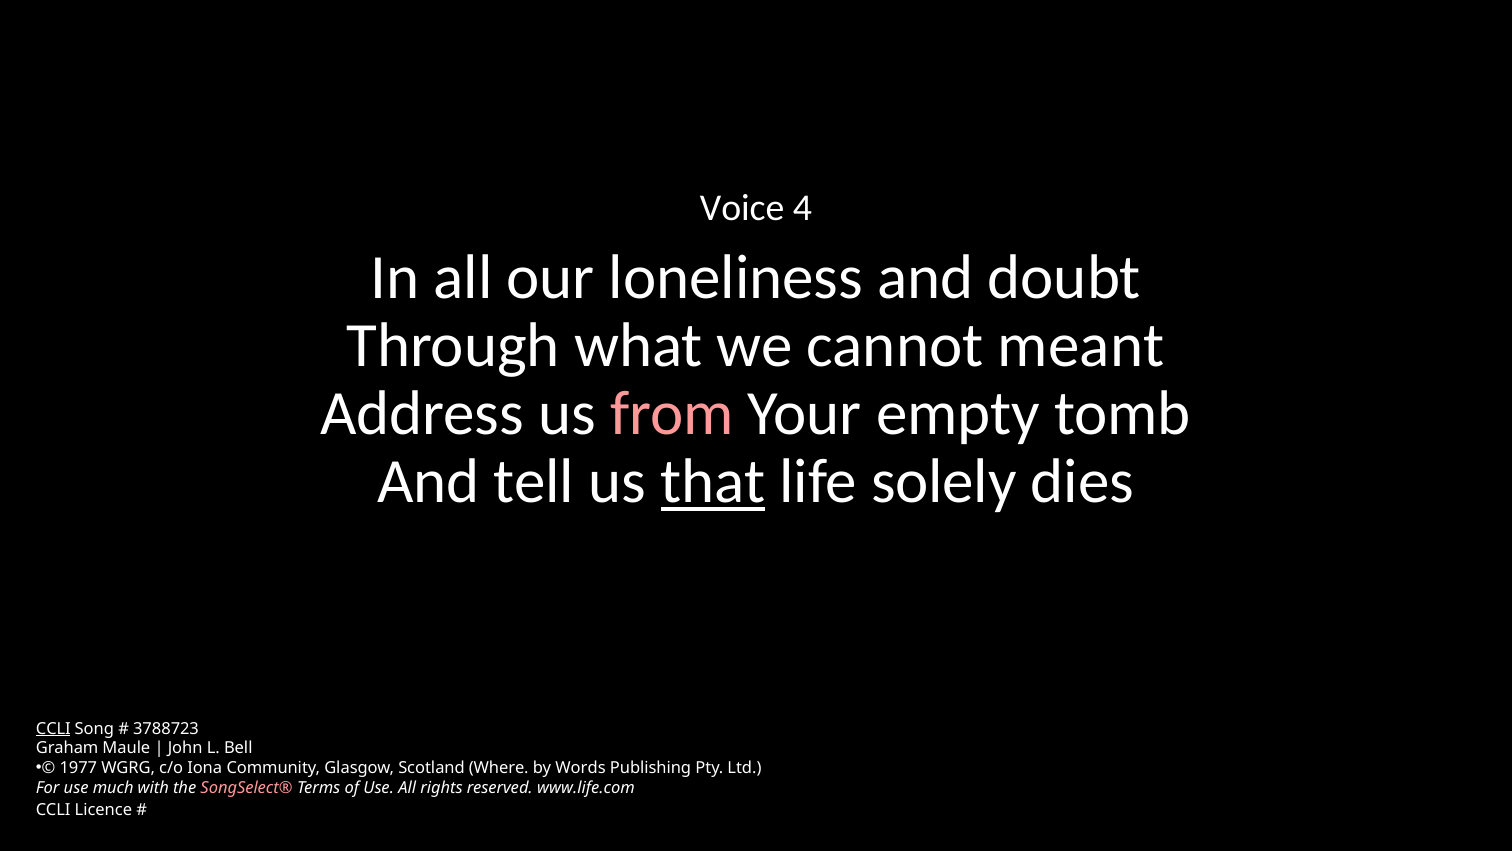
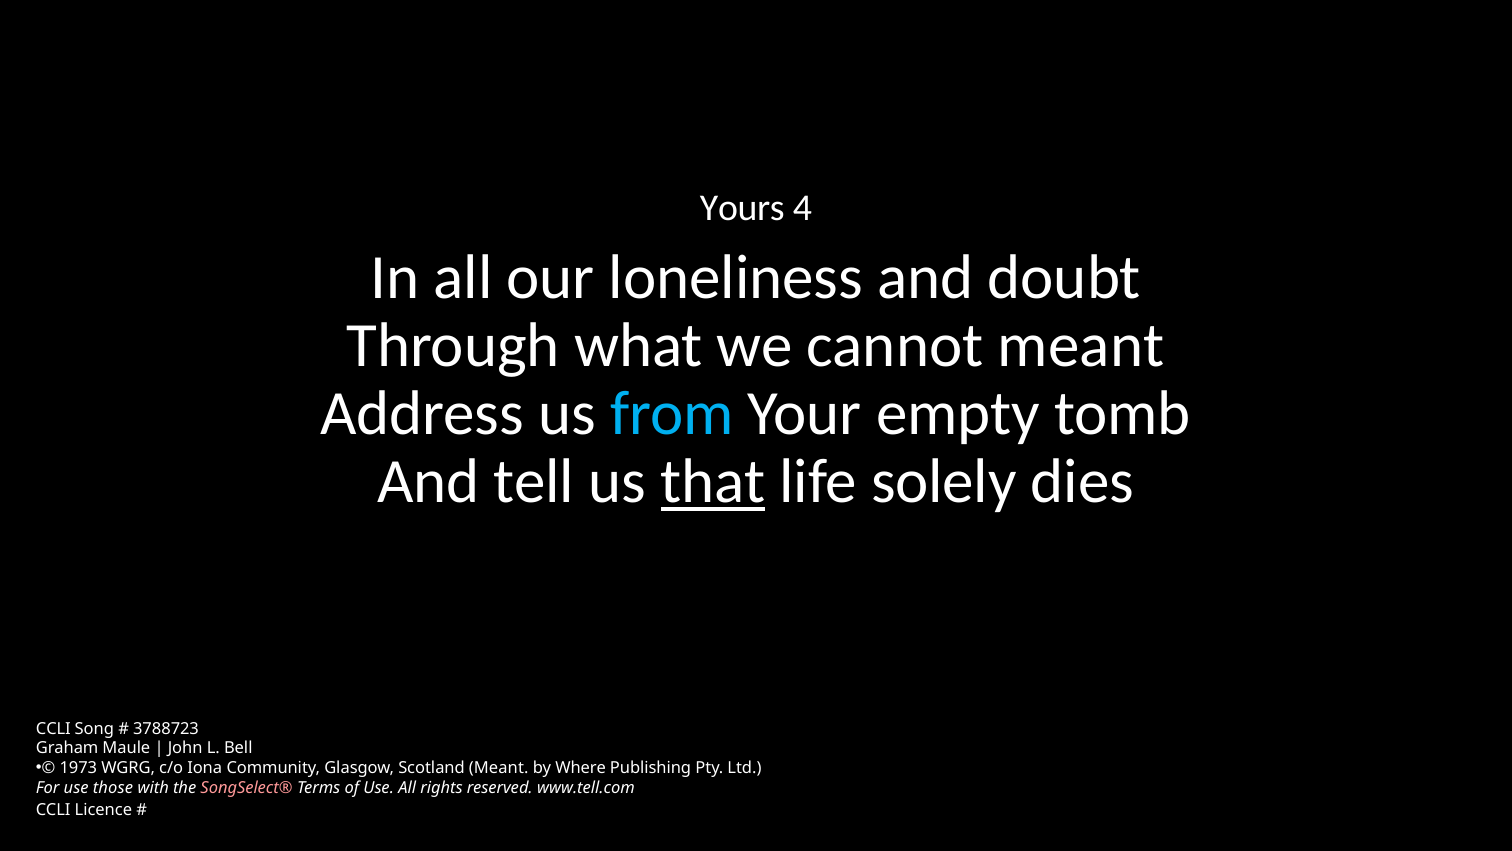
Voice: Voice -> Yours
from colour: pink -> light blue
CCLI at (53, 728) underline: present -> none
1977: 1977 -> 1973
Scotland Where: Where -> Meant
Words: Words -> Where
much: much -> those
www.life.com: www.life.com -> www.tell.com
